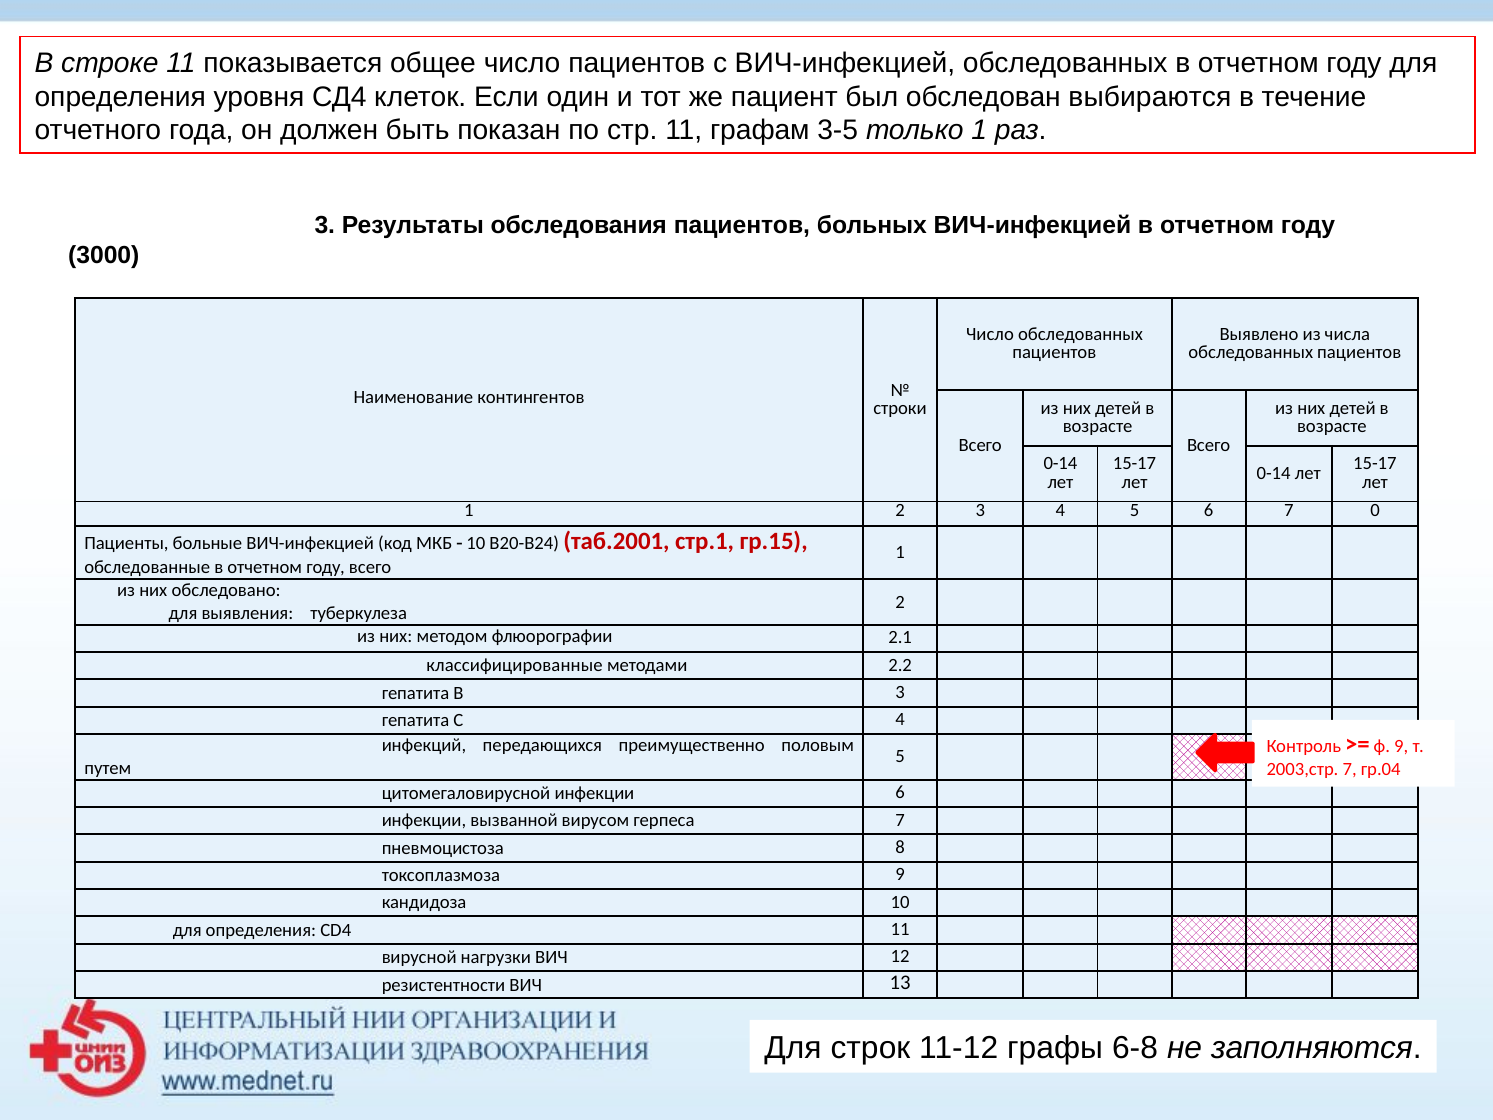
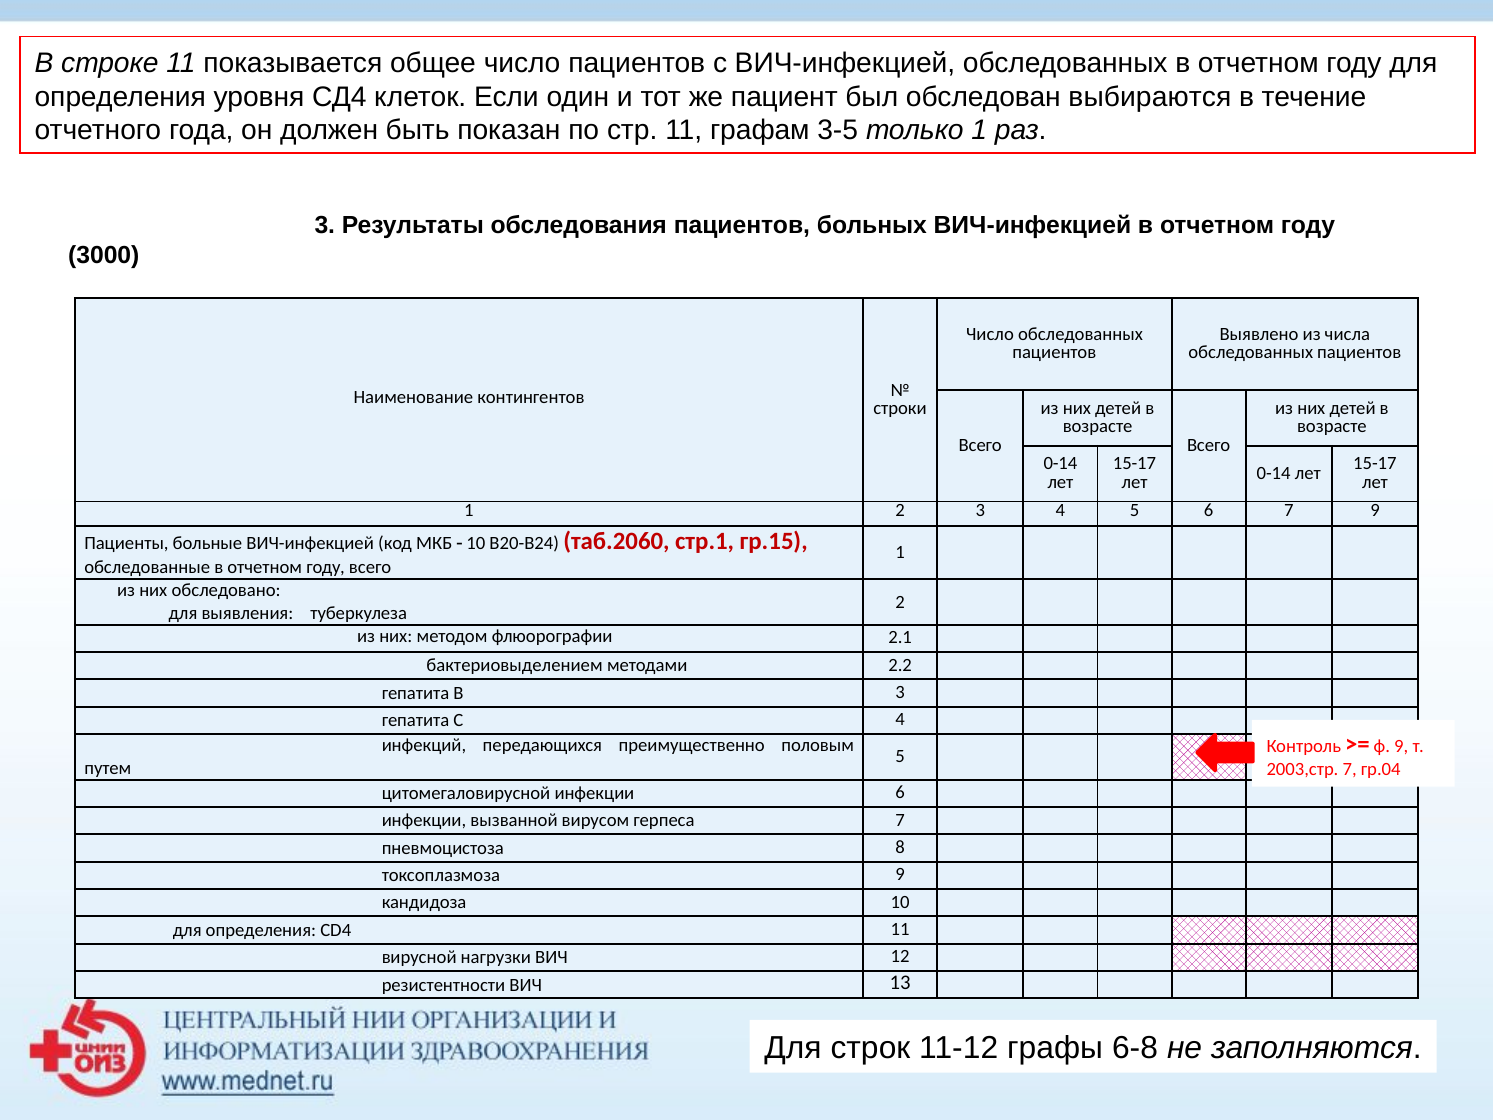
7 0: 0 -> 9
таб.2001: таб.2001 -> таб.2060
классифицированные: классифицированные -> бактериовыделением
